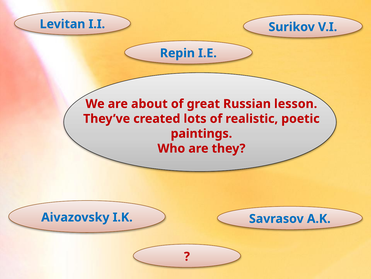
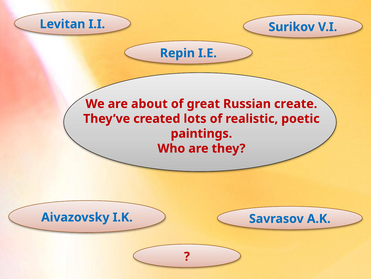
lesson: lesson -> create
